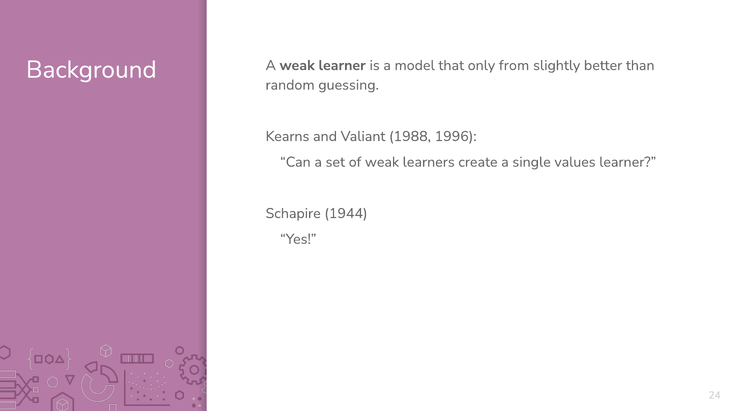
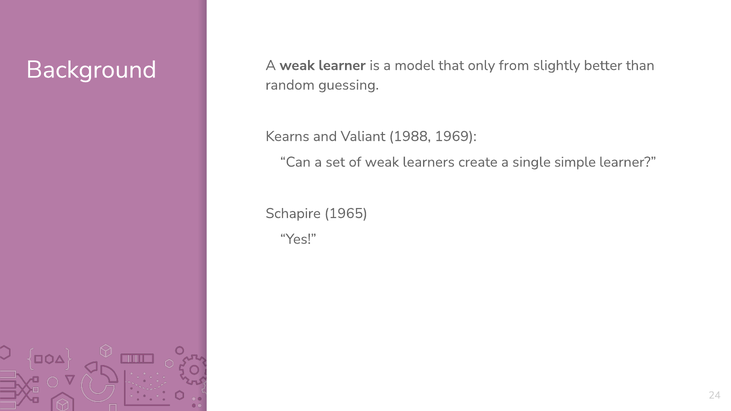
1996: 1996 -> 1969
values: values -> simple
1944: 1944 -> 1965
